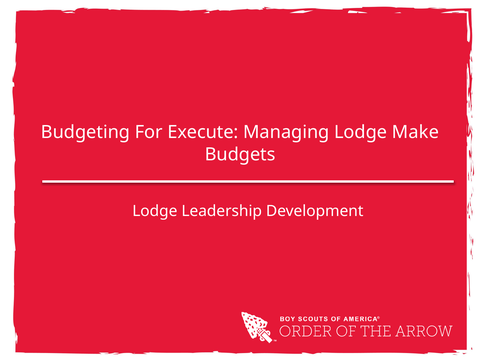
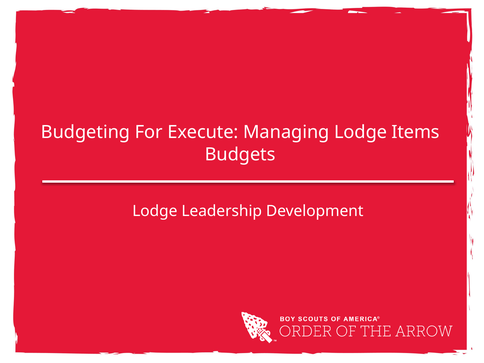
Make: Make -> Items
